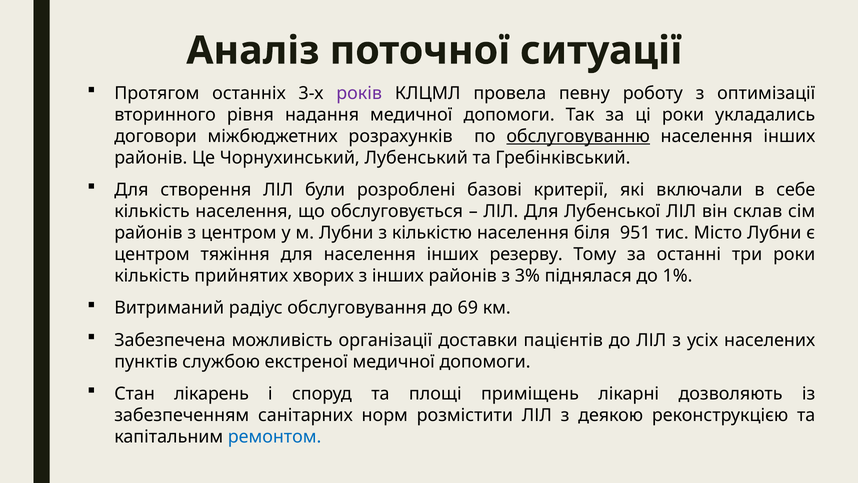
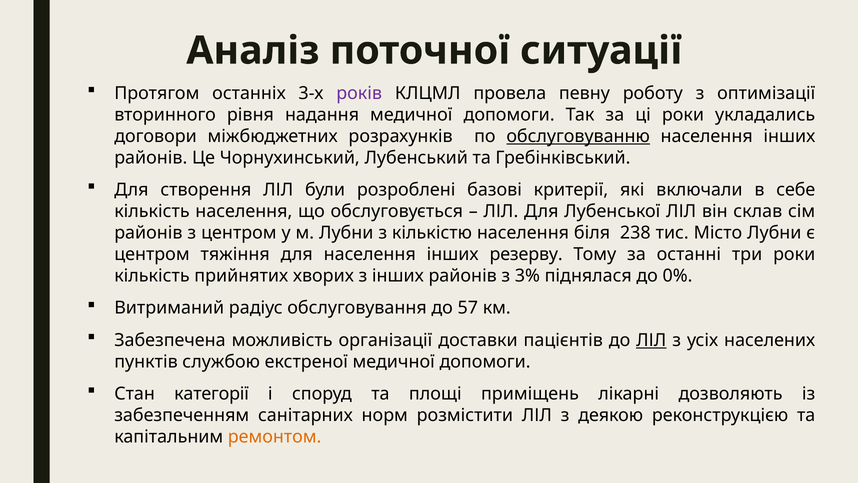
951: 951 -> 238
1%: 1% -> 0%
69: 69 -> 57
ЛІЛ at (651, 340) underline: none -> present
лікарень: лікарень -> категорії
ремонтом colour: blue -> orange
